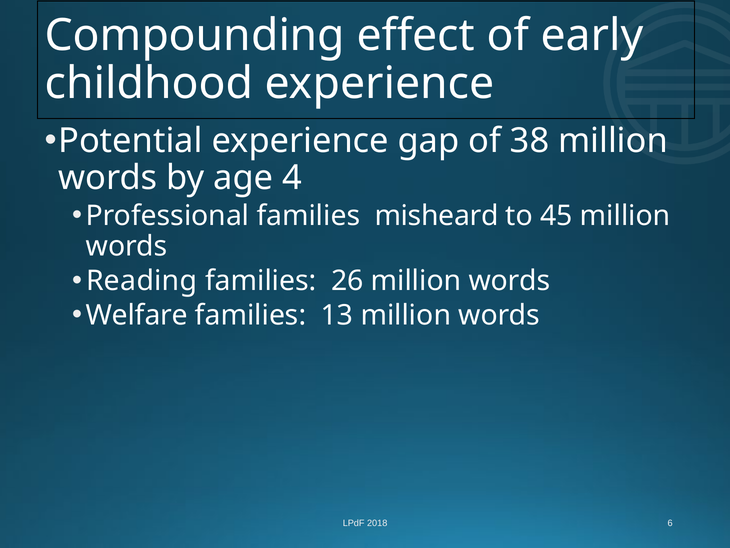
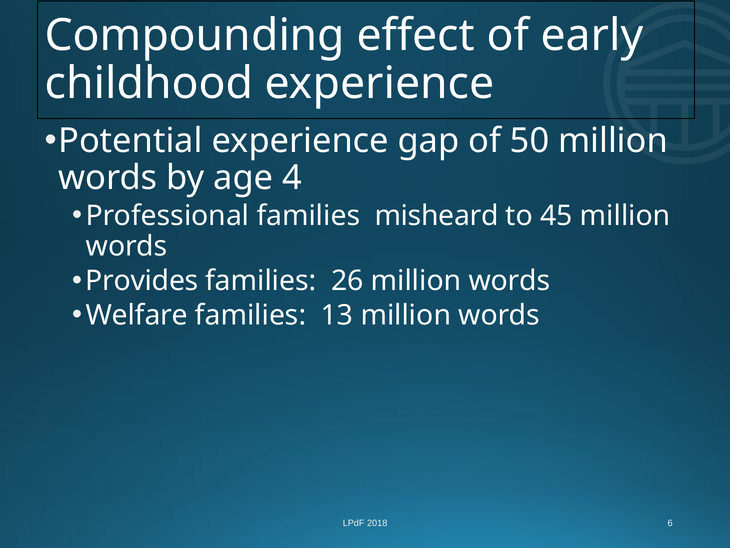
38: 38 -> 50
Reading: Reading -> Provides
